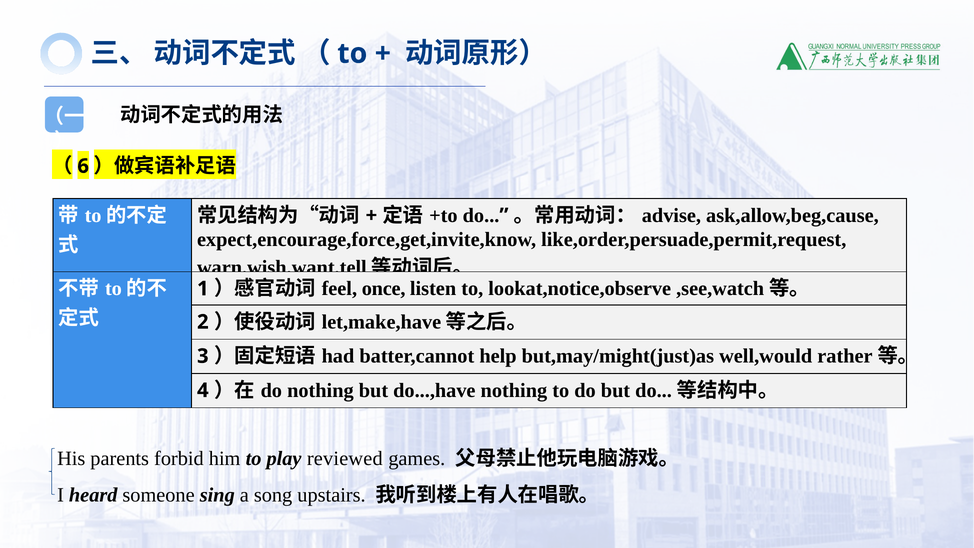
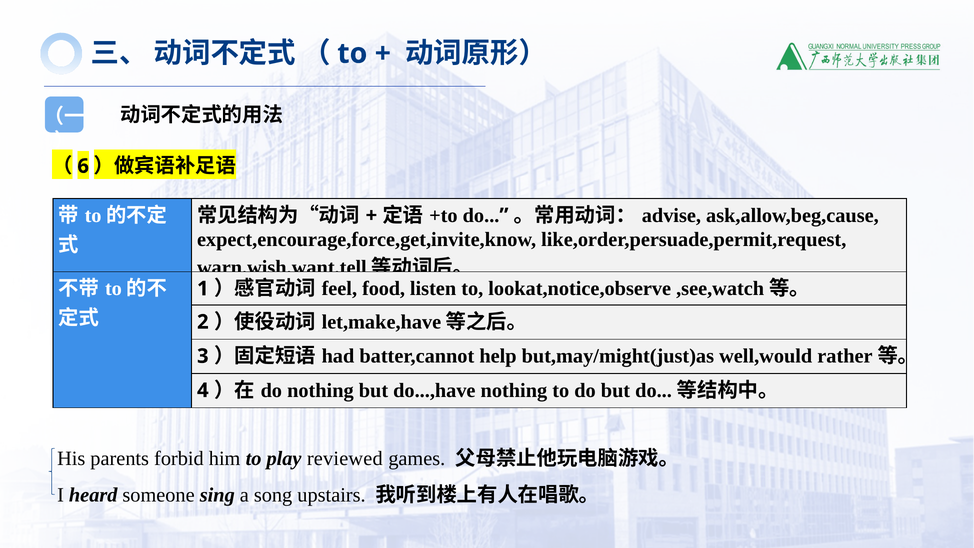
once: once -> food
